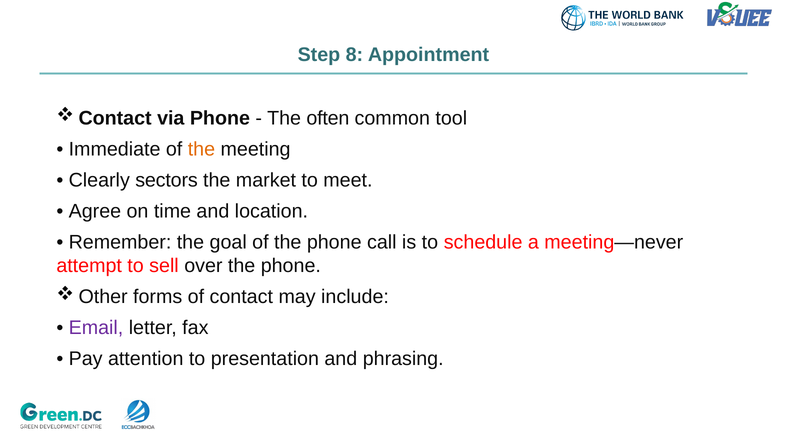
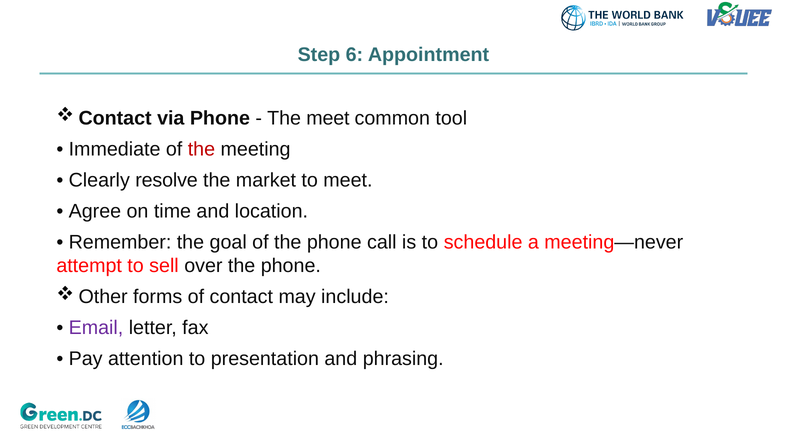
8: 8 -> 6
The often: often -> meet
the at (201, 149) colour: orange -> red
sectors: sectors -> resolve
